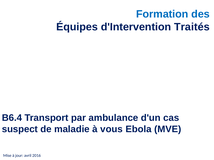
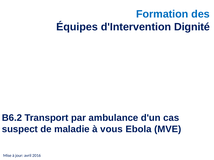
Traités: Traités -> Dignité
B6.4: B6.4 -> B6.2
